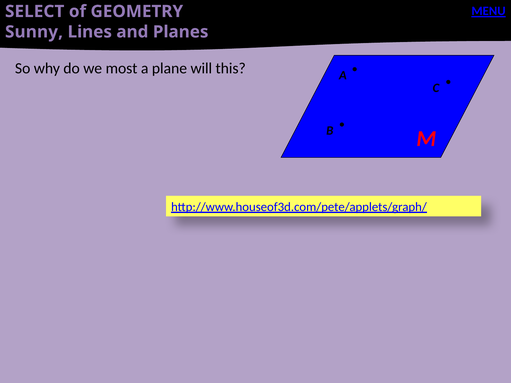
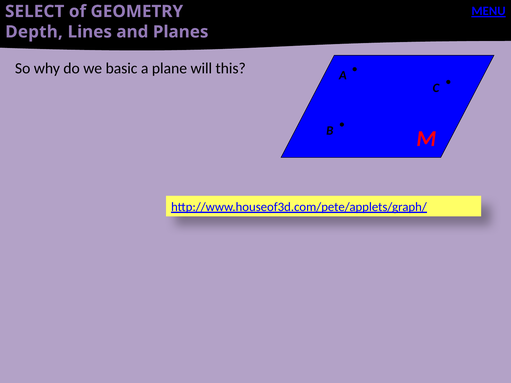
Sunny: Sunny -> Depth
most: most -> basic
